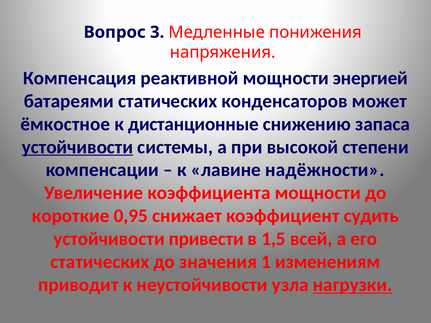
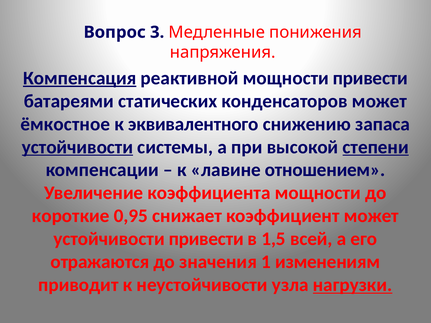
Компенсация underline: none -> present
мощности энергией: энергией -> привести
дистанционные: дистанционные -> эквивалентного
степени underline: none -> present
надёжности: надёжности -> отношением
коэффициент судить: судить -> может
статических at (100, 262): статических -> отражаются
